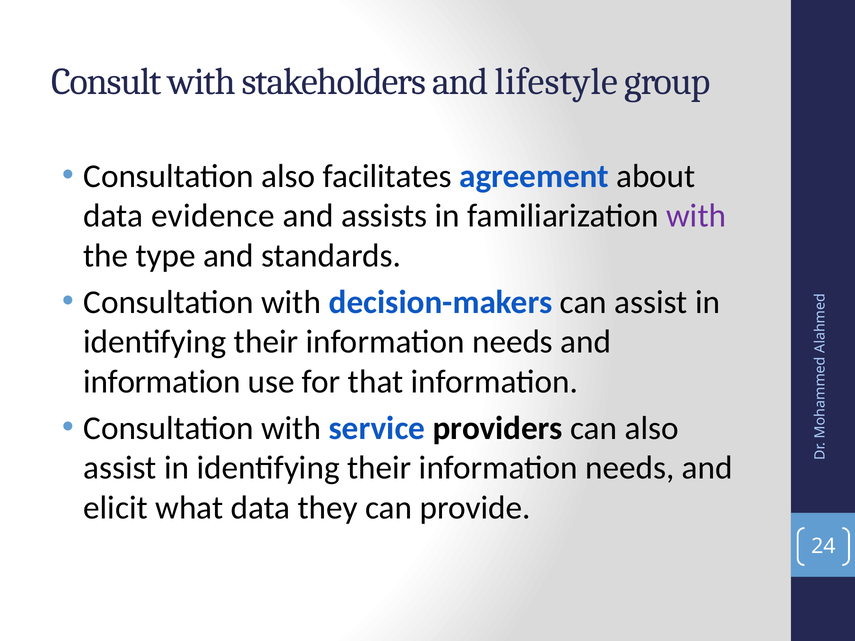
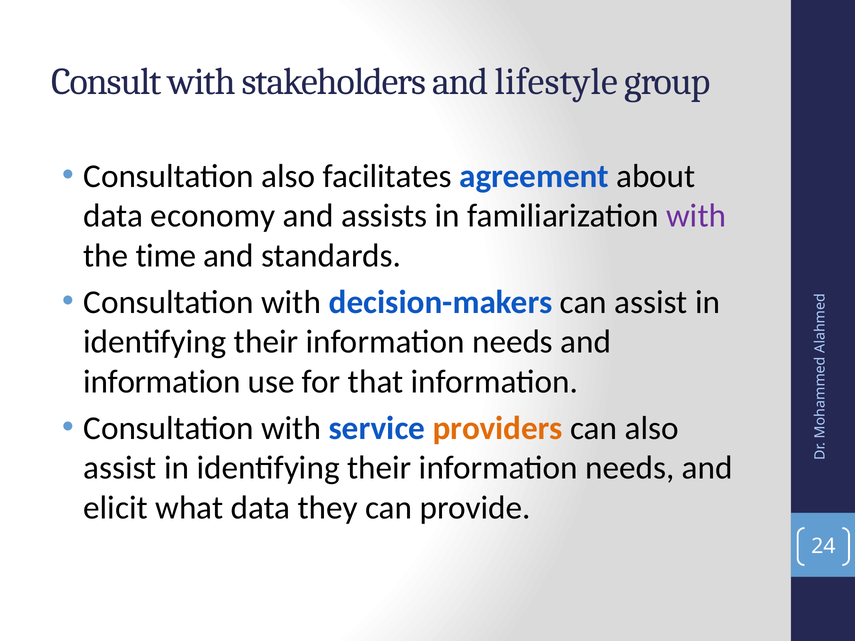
evidence: evidence -> economy
type: type -> time
providers colour: black -> orange
